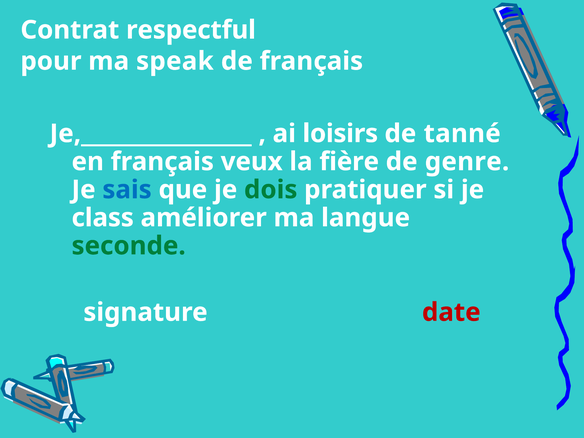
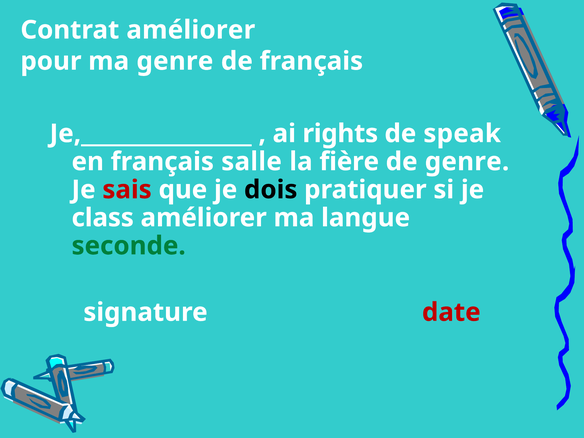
Contrat respectful: respectful -> améliorer
ma speak: speak -> genre
loisirs: loisirs -> rights
tanné: tanné -> speak
veux: veux -> salle
sais colour: blue -> red
dois colour: green -> black
